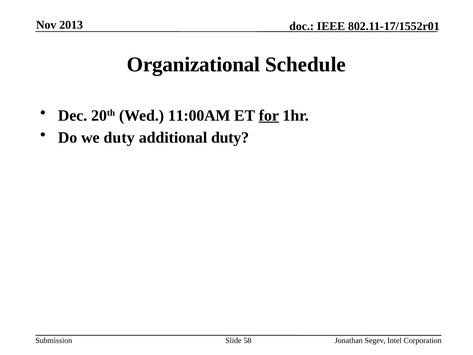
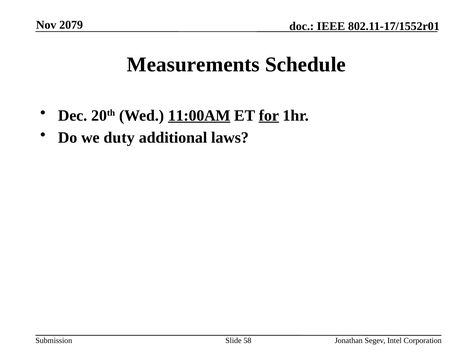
2013: 2013 -> 2079
Organizational: Organizational -> Measurements
11:00AM underline: none -> present
additional duty: duty -> laws
